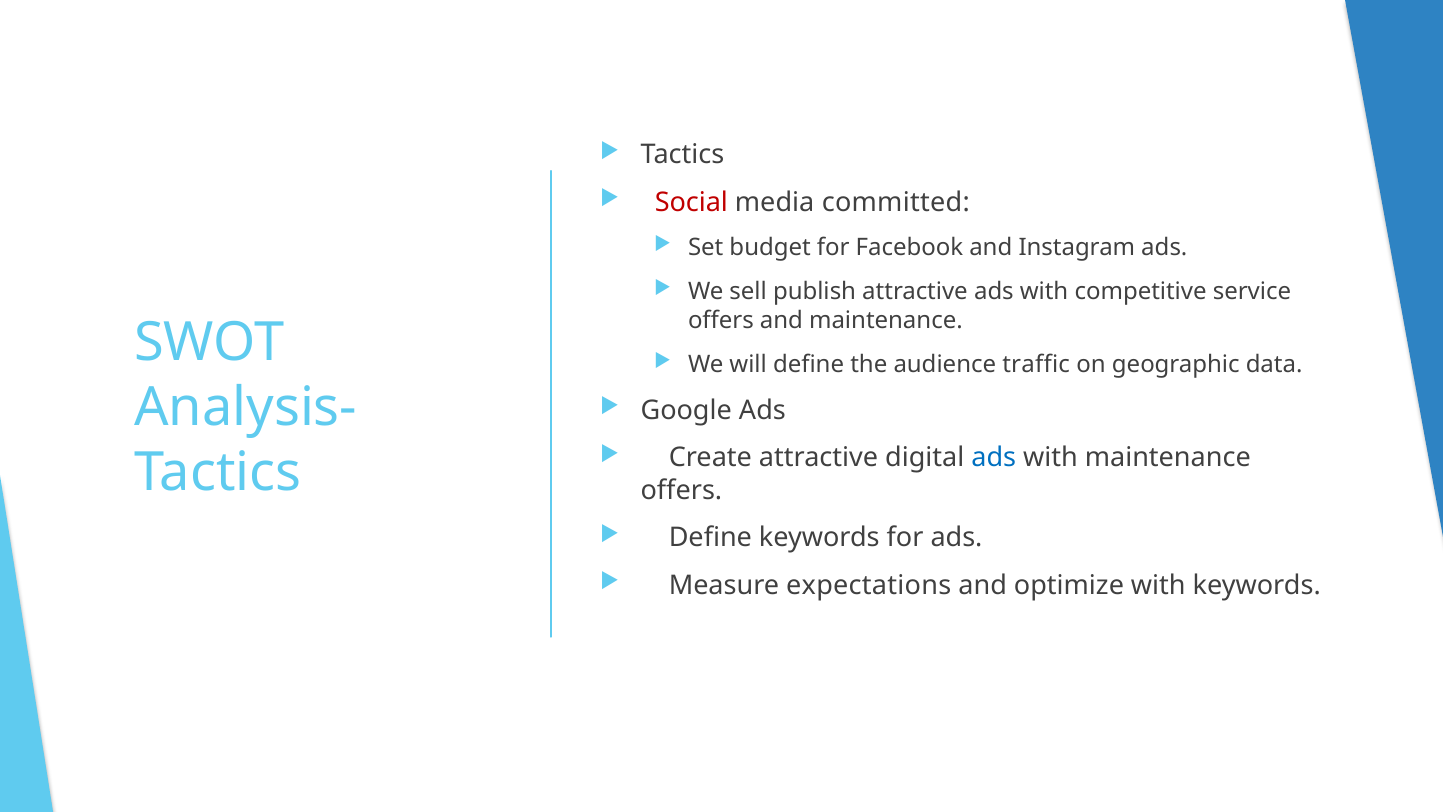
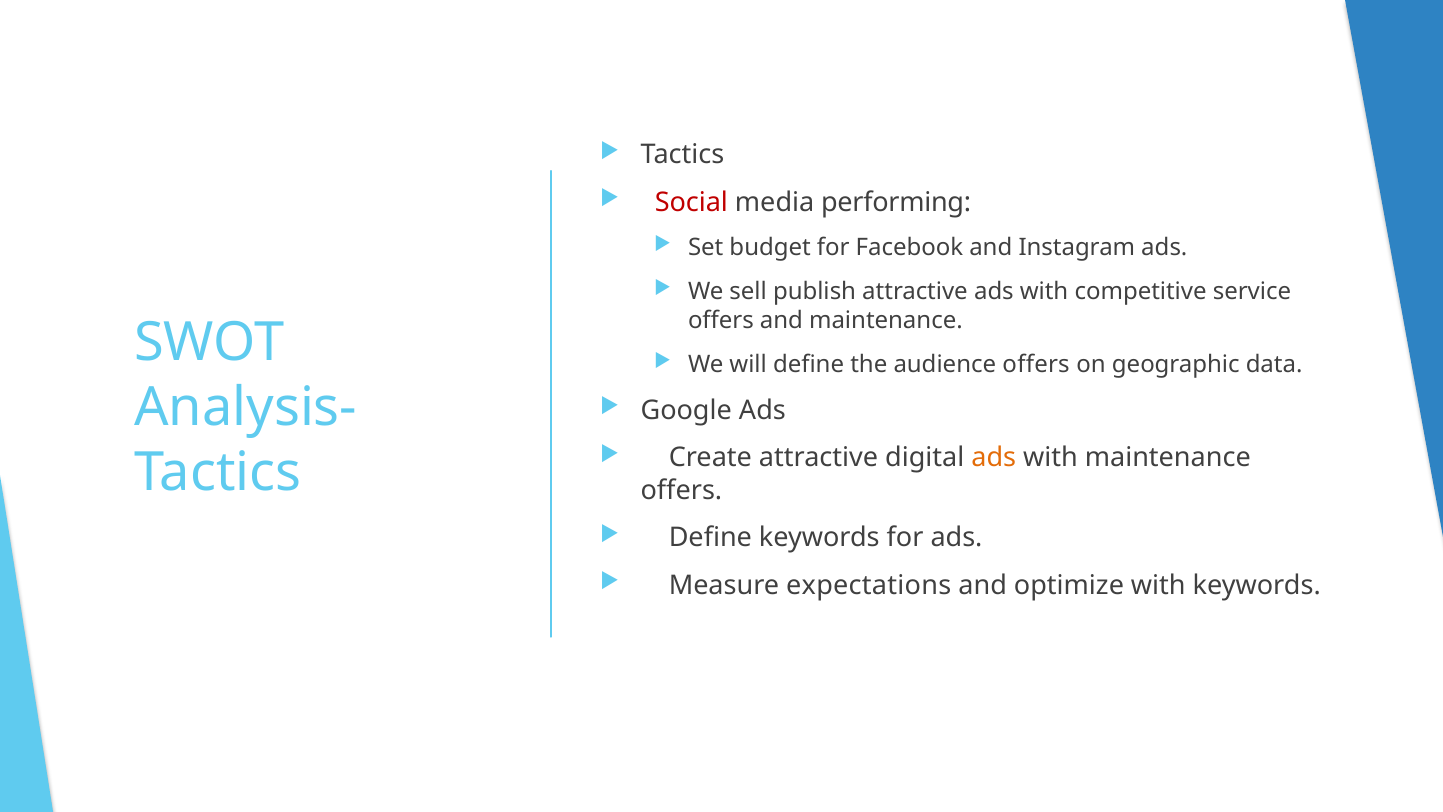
committed: committed -> performing
audience traffic: traffic -> offers
ads at (994, 458) colour: blue -> orange
